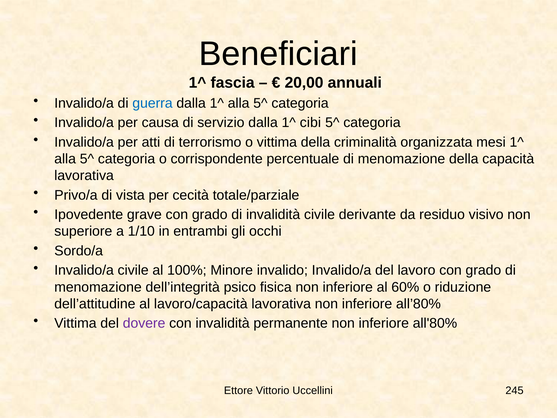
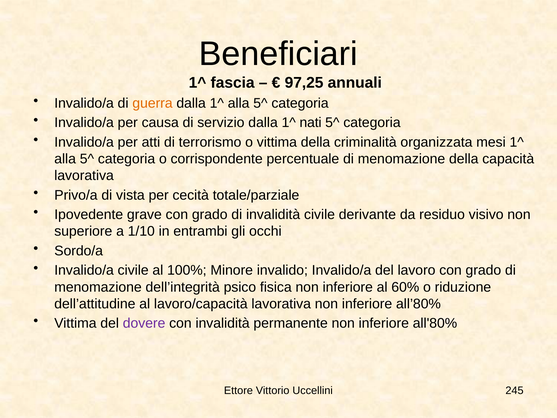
20,00: 20,00 -> 97,25
guerra colour: blue -> orange
cibi: cibi -> nati
